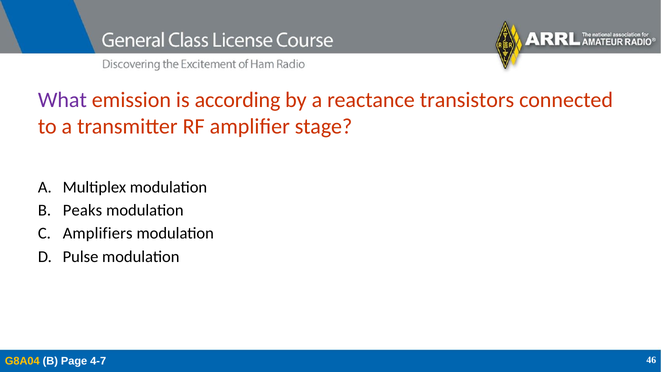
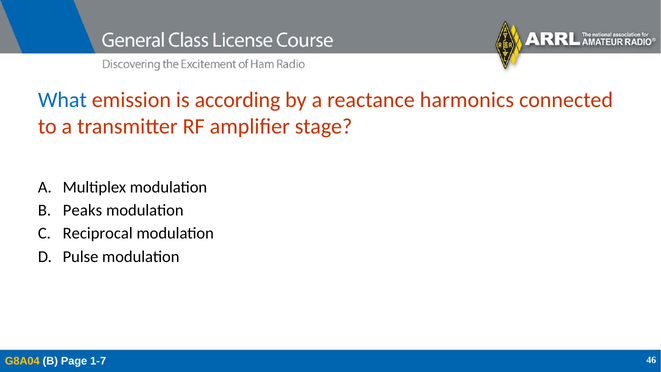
What colour: purple -> blue
transistors: transistors -> harmonics
Amplifiers: Amplifiers -> Reciprocal
4-7: 4-7 -> 1-7
